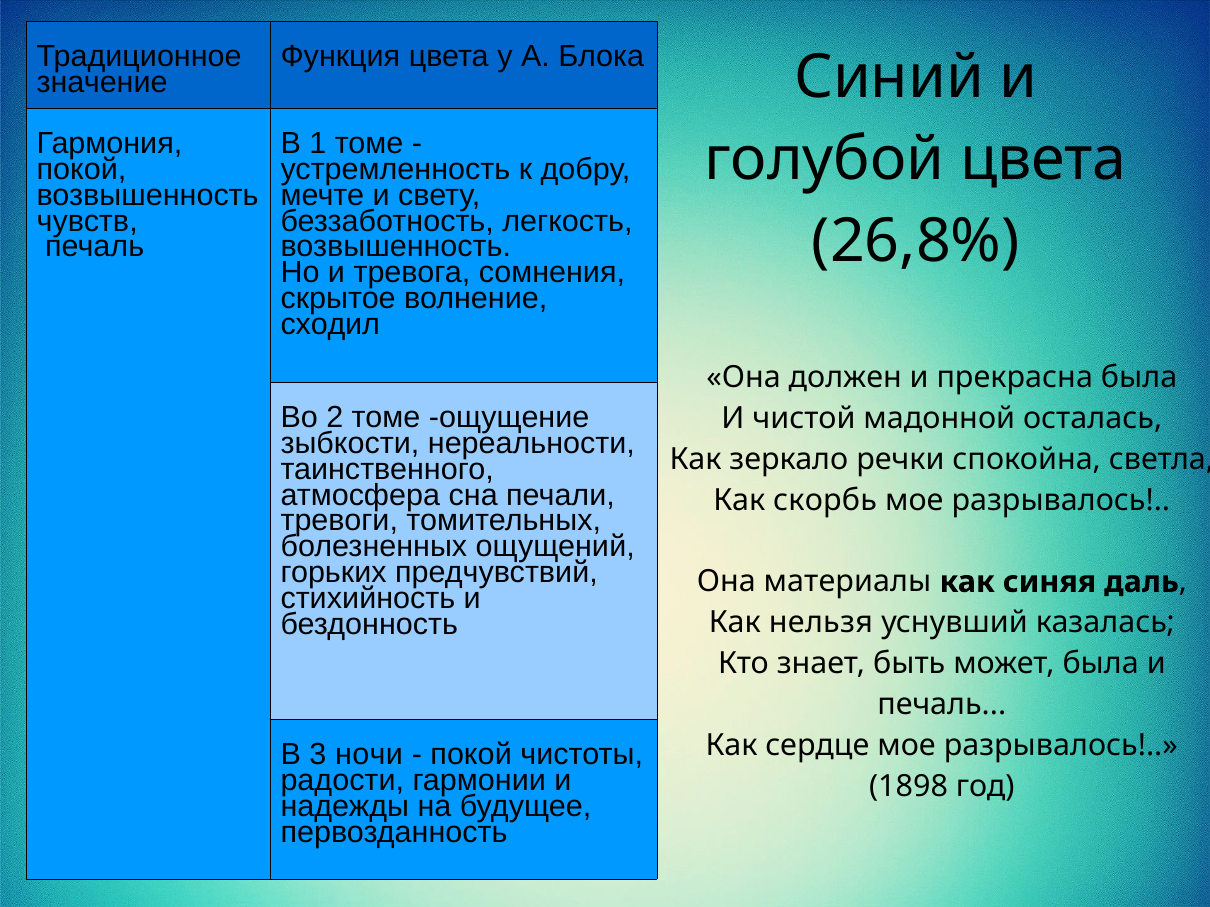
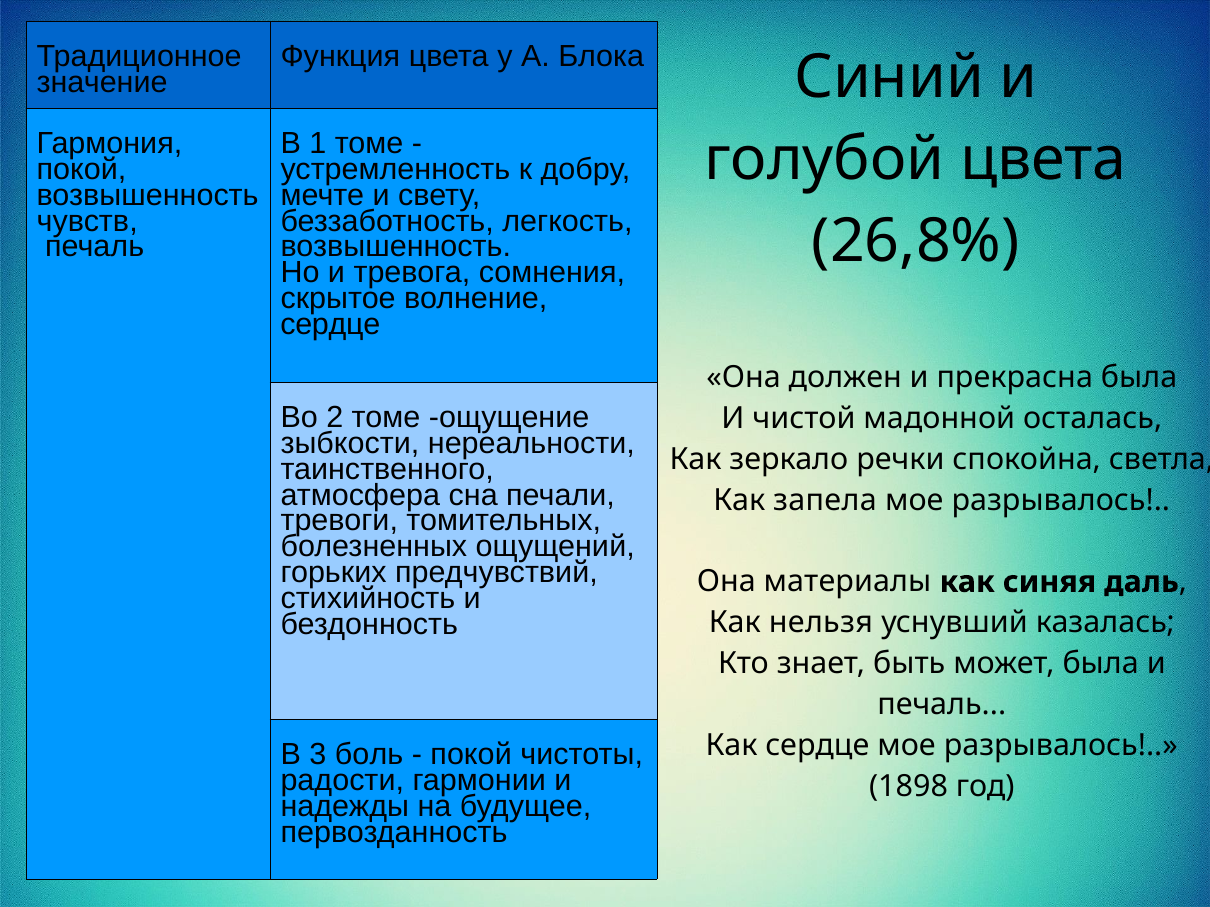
сходил at (330, 325): сходил -> сердце
скорбь: скорбь -> запела
ночи: ночи -> боль
